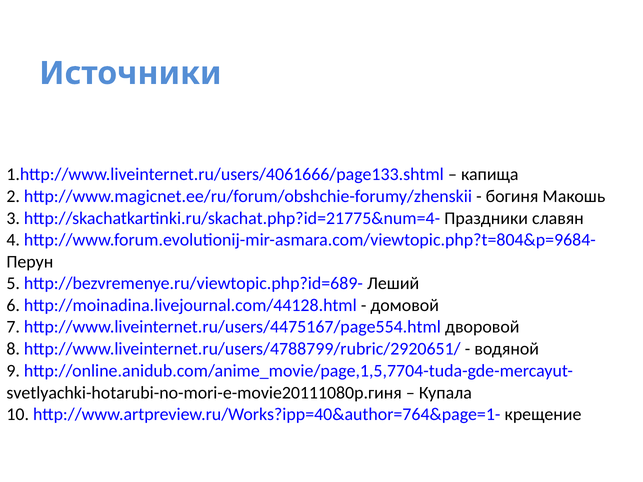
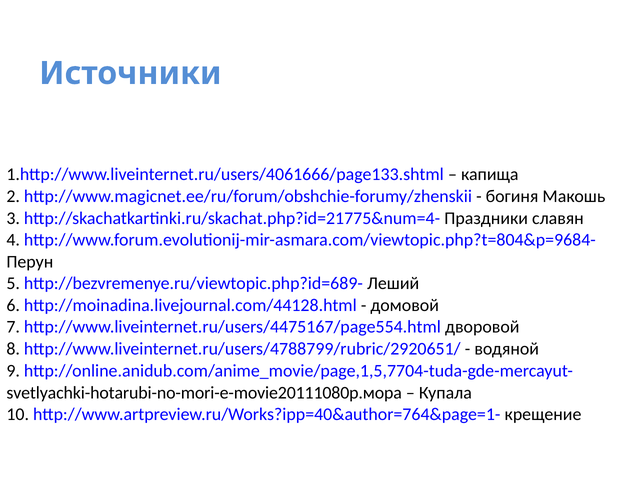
svetlyachki-hotarubi-no-mori-e-movie20111080p.гиня: svetlyachki-hotarubi-no-mori-e-movie20111080p.гиня -> svetlyachki-hotarubi-no-mori-e-movie20111080p.мора
